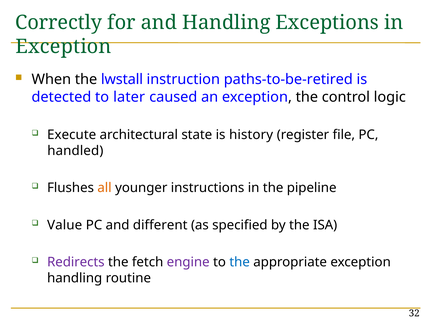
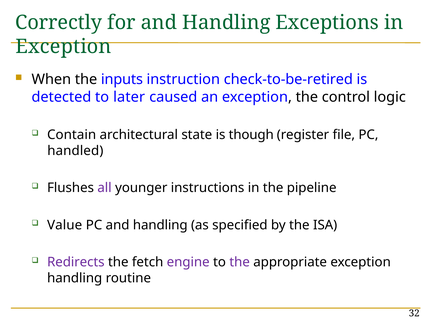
lwstall: lwstall -> inputs
paths-to-be-retired: paths-to-be-retired -> check-to-be-retired
Execute: Execute -> Contain
history: history -> though
all colour: orange -> purple
PC and different: different -> handling
the at (240, 262) colour: blue -> purple
